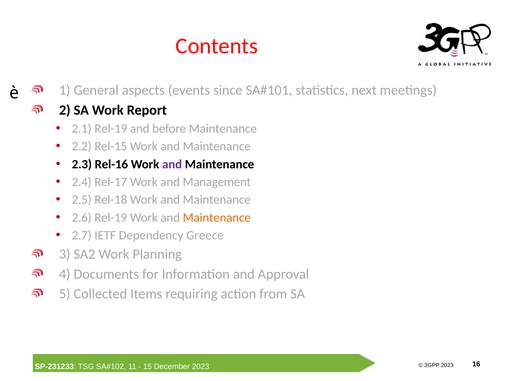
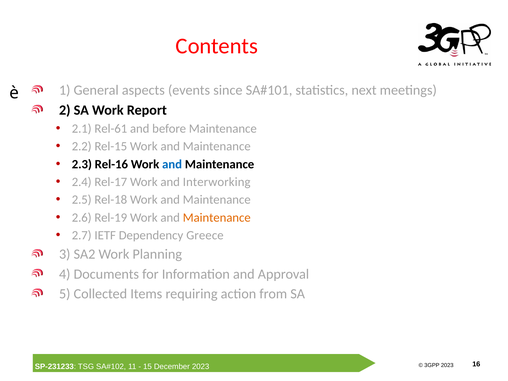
2.1 Rel-19: Rel-19 -> Rel-61
and at (172, 164) colour: purple -> blue
Management: Management -> Interworking
